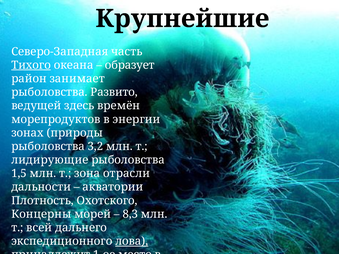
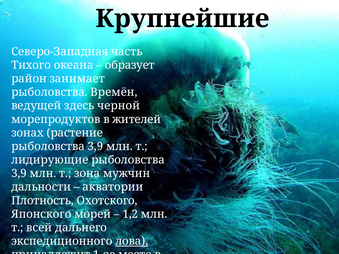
Тихого underline: present -> none
Развито: Развито -> Времён
времён: времён -> черной
энергии: энергии -> жителей
природы: природы -> растение
3,2 at (95, 147): 3,2 -> 3,9
1,5 at (19, 174): 1,5 -> 3,9
отрасли: отрасли -> мужчин
Концерны: Концерны -> Японского
8,3: 8,3 -> 1,2
